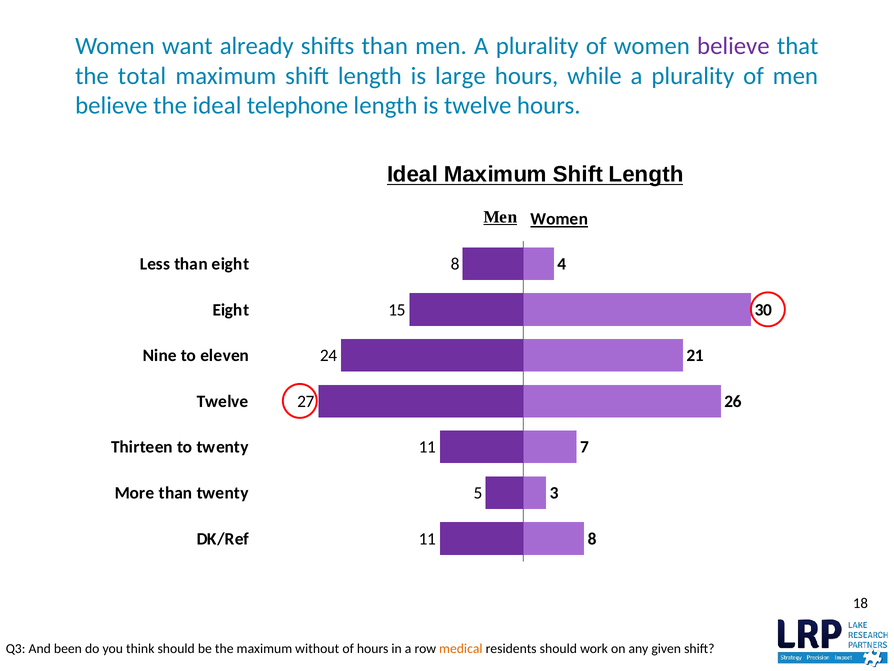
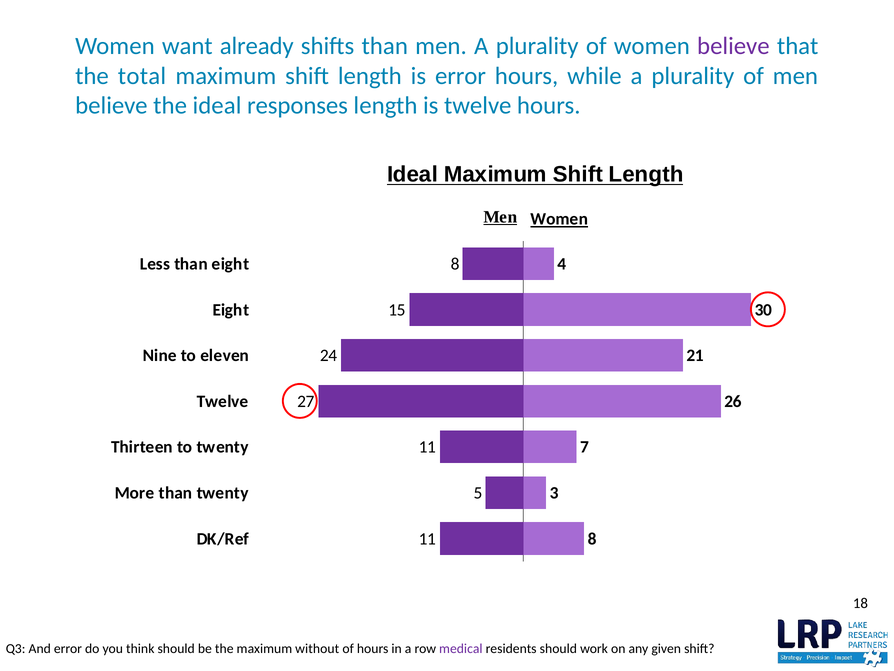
is large: large -> error
telephone: telephone -> responses
And been: been -> error
medical colour: orange -> purple
